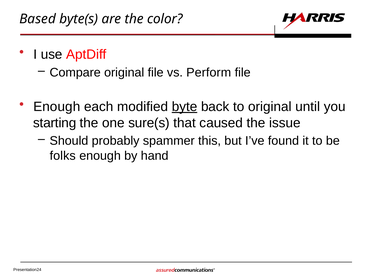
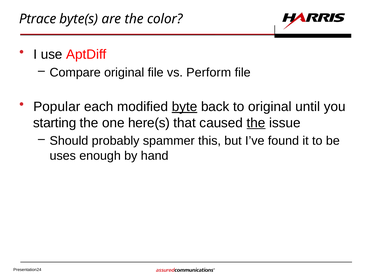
Based: Based -> Ptrace
Enough at (57, 107): Enough -> Popular
sure(s: sure(s -> here(s
the at (256, 123) underline: none -> present
folks: folks -> uses
